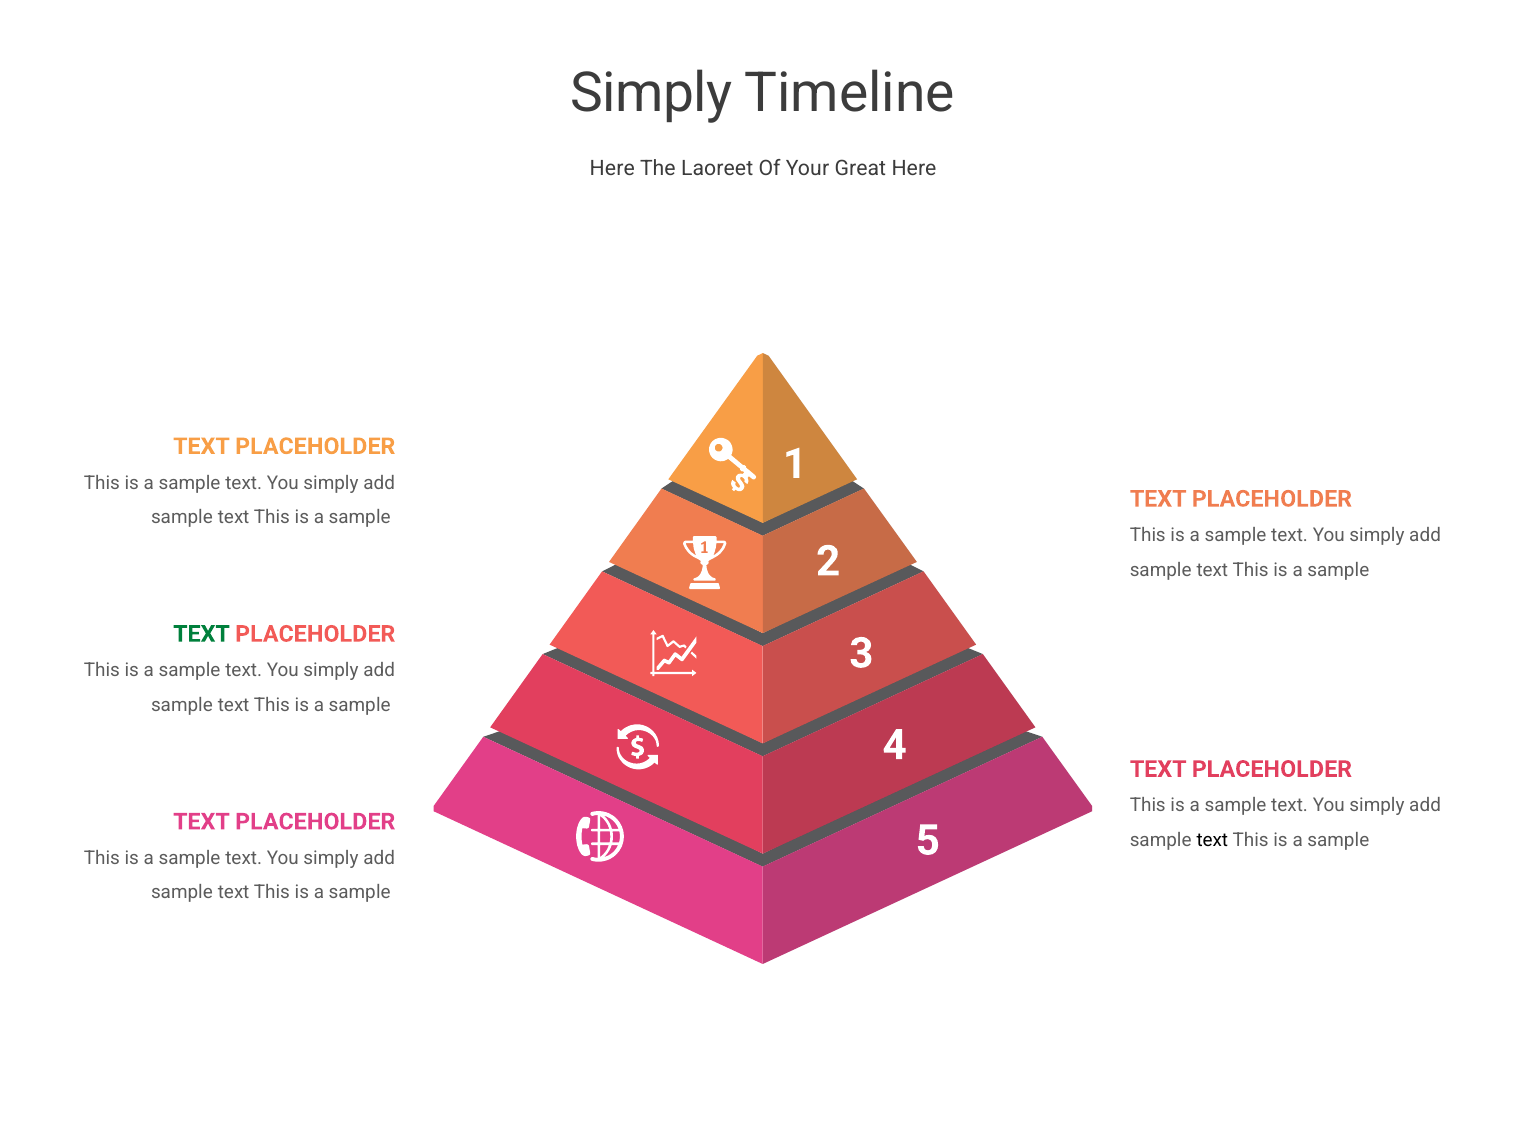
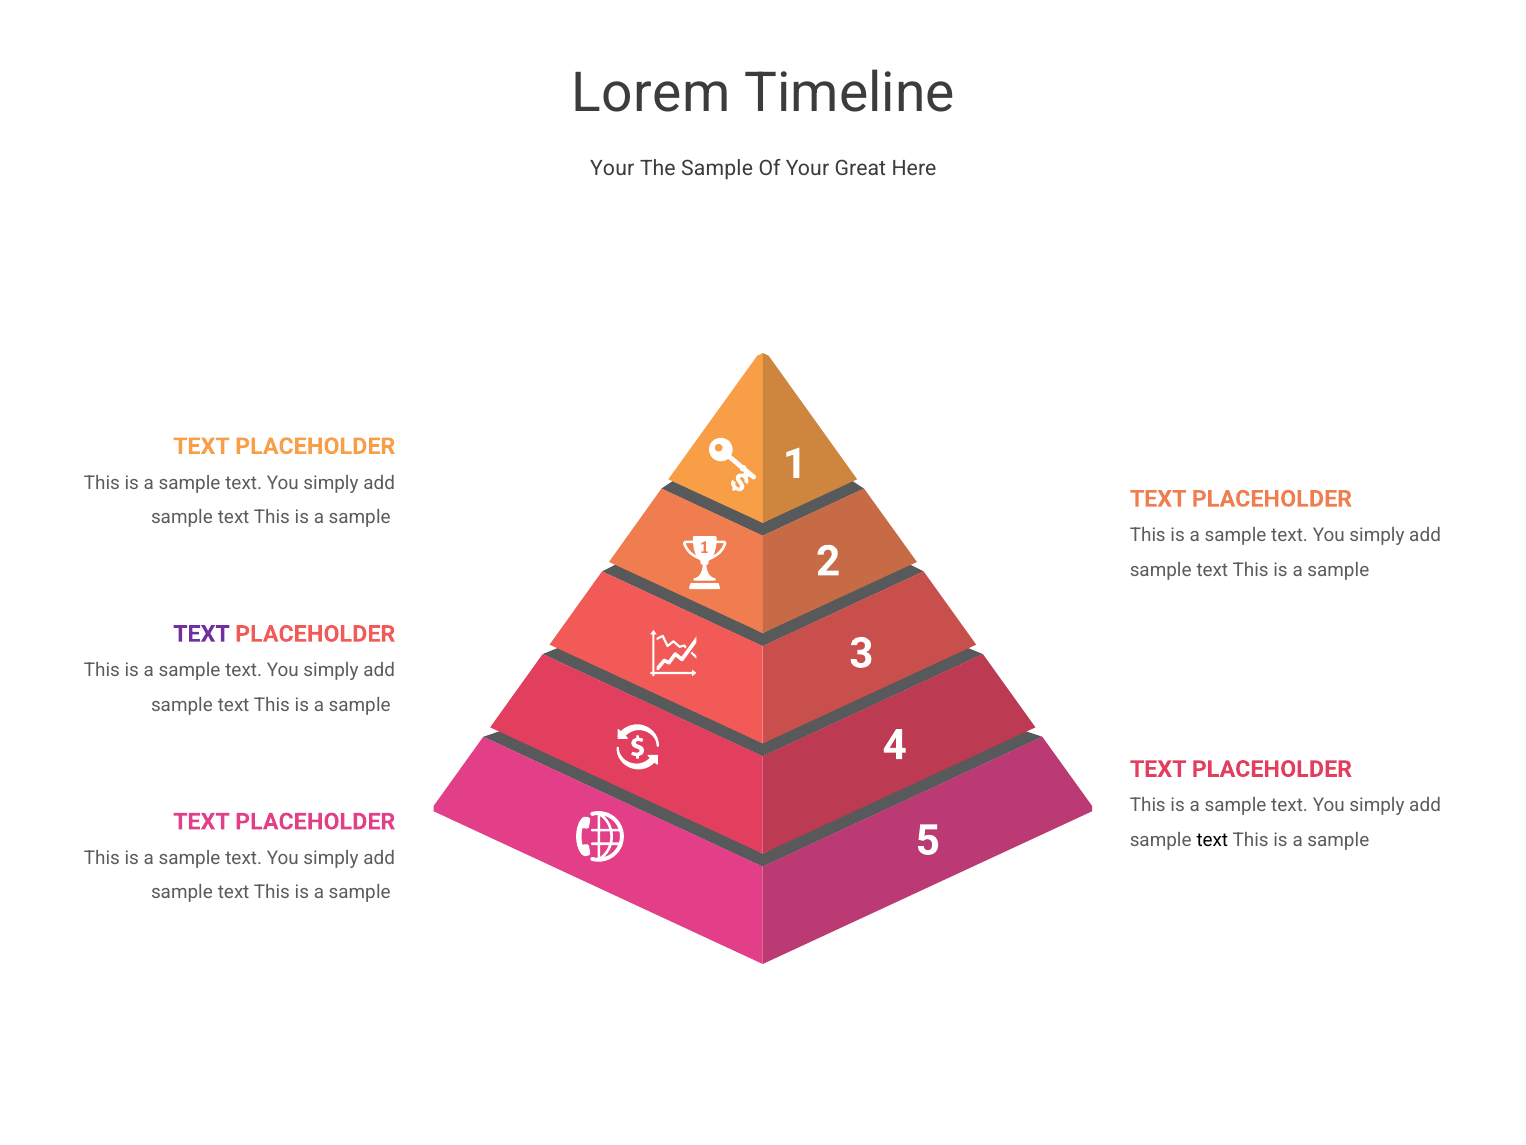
Simply at (651, 94): Simply -> Lorem
Here at (612, 169): Here -> Your
The Laoreet: Laoreet -> Sample
TEXT at (201, 634) colour: green -> purple
